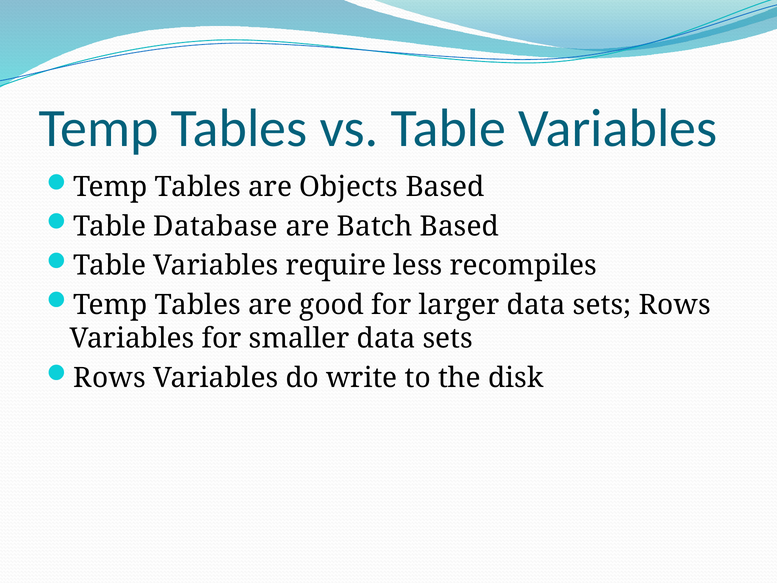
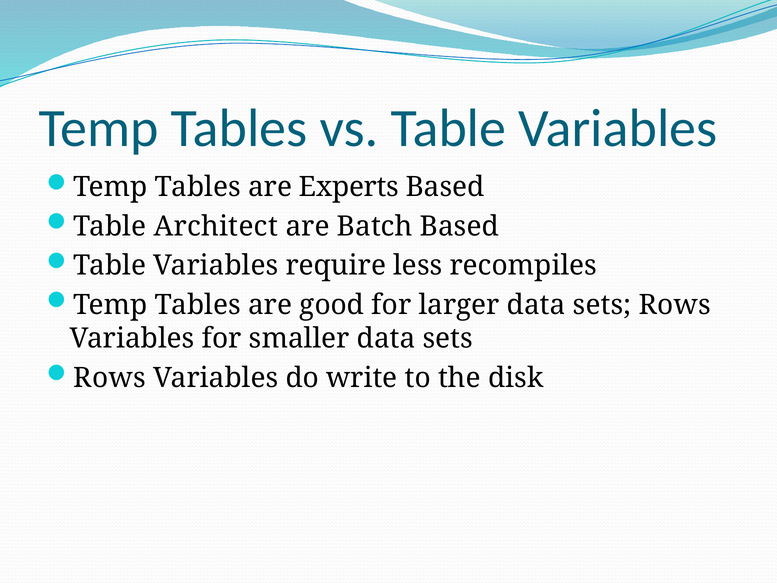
Objects: Objects -> Experts
Database: Database -> Architect
